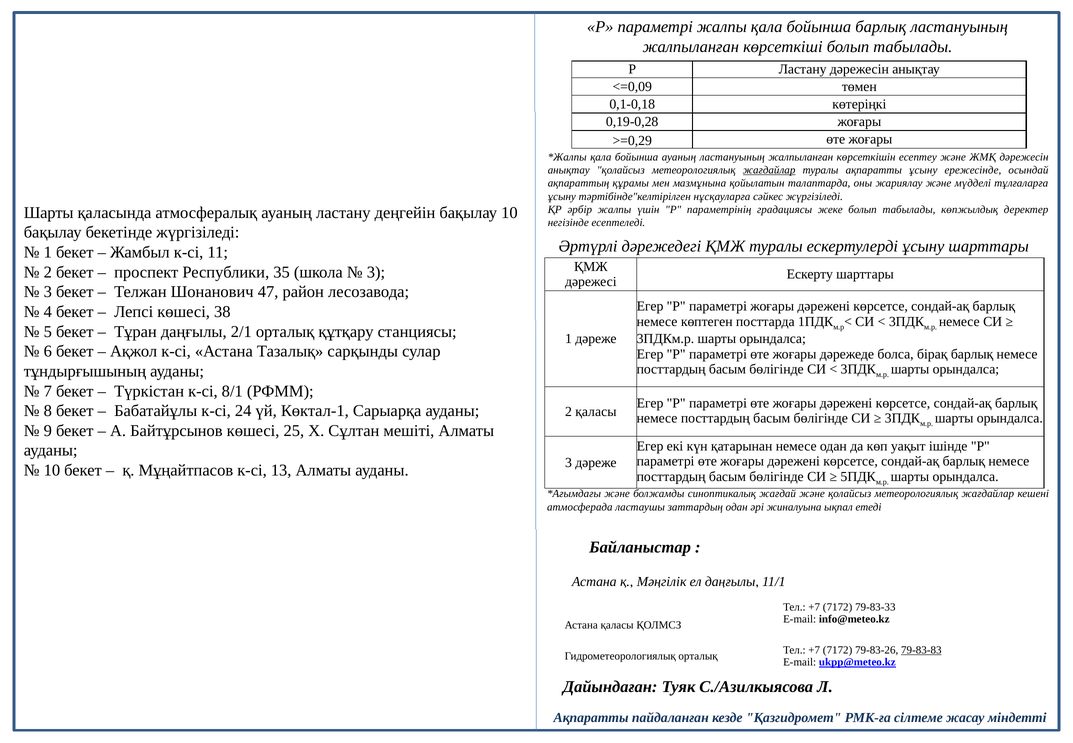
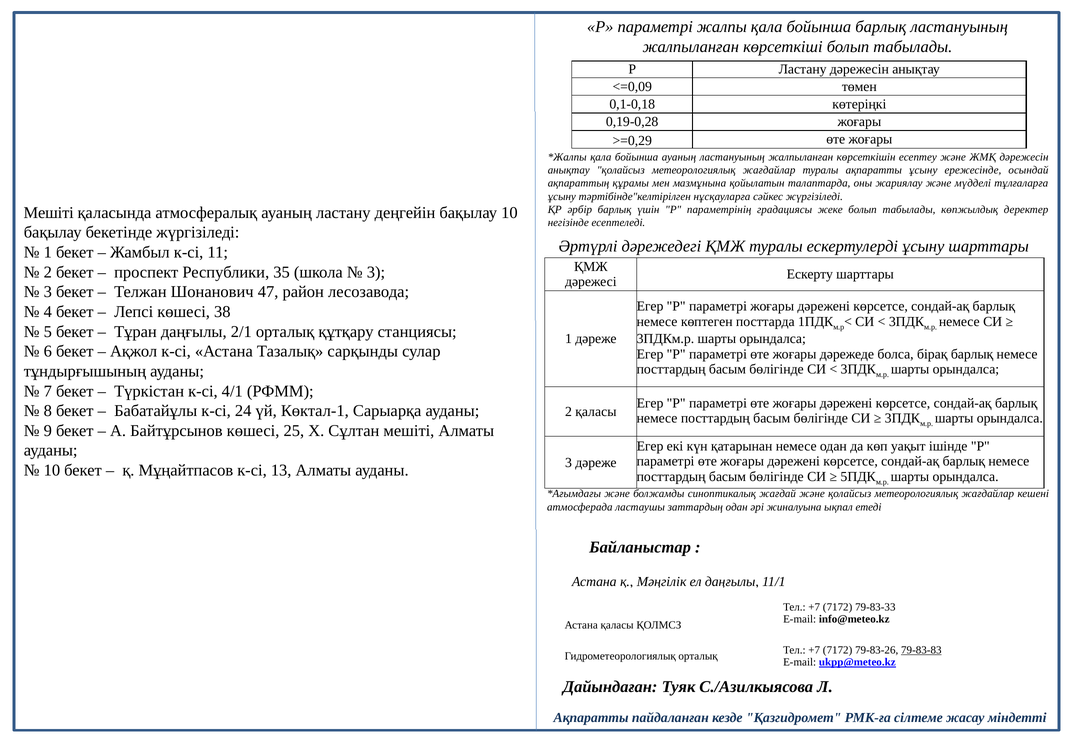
жағдайлар at (769, 170) underline: present -> none
әрбір жалпы: жалпы -> барлық
Шарты at (49, 213): Шарты -> Мешіті
8/1: 8/1 -> 4/1
